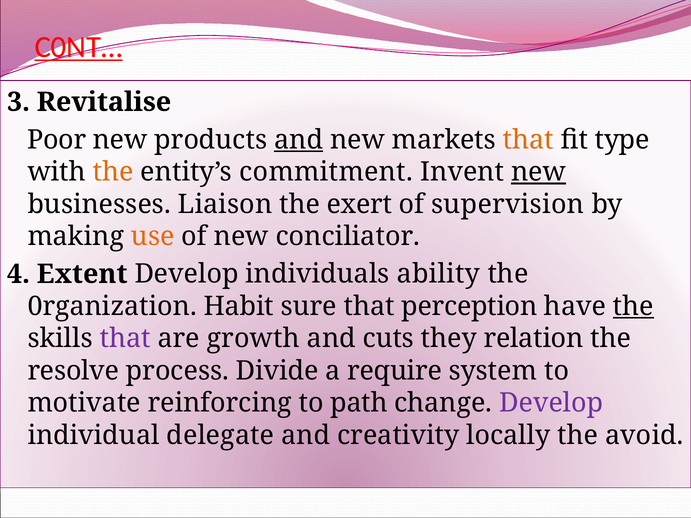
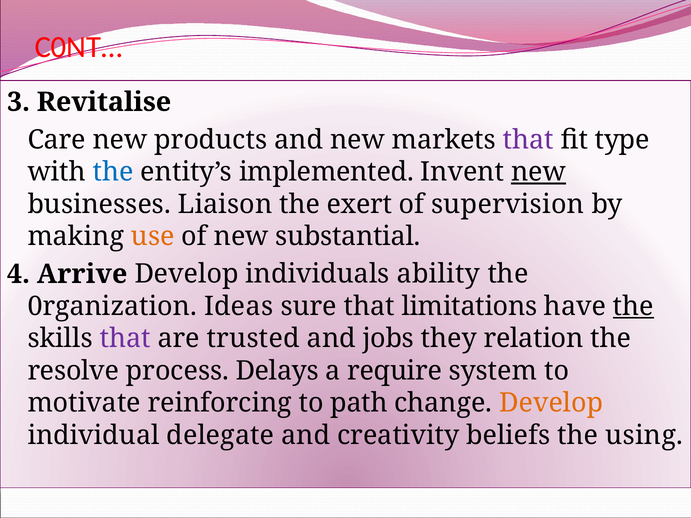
C0NT… underline: present -> none
Poor: Poor -> Care
and at (299, 140) underline: present -> none
that at (528, 140) colour: orange -> purple
the at (113, 172) colour: orange -> blue
commitment: commitment -> implemented
conciliator: conciliator -> substantial
Extent: Extent -> Arrive
Habit: Habit -> Ideas
perception: perception -> limitations
growth: growth -> trusted
cuts: cuts -> jobs
Divide: Divide -> Delays
Develop at (551, 403) colour: purple -> orange
locally: locally -> beliefs
avoid: avoid -> using
